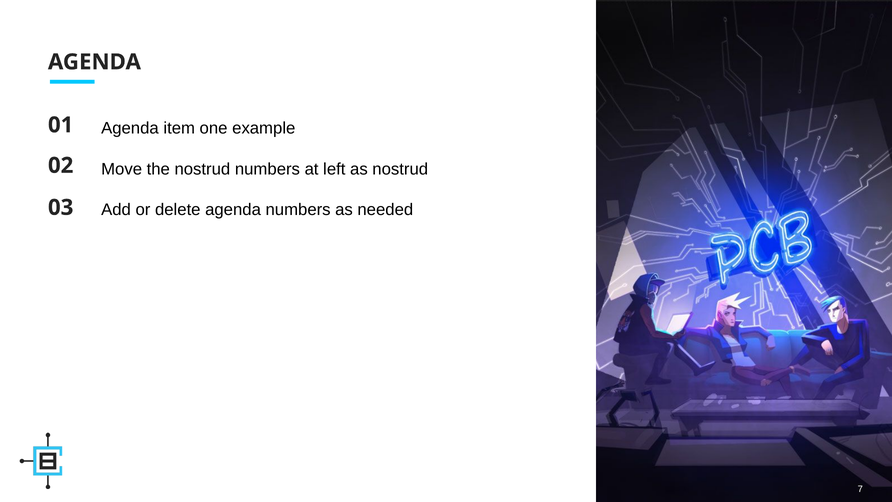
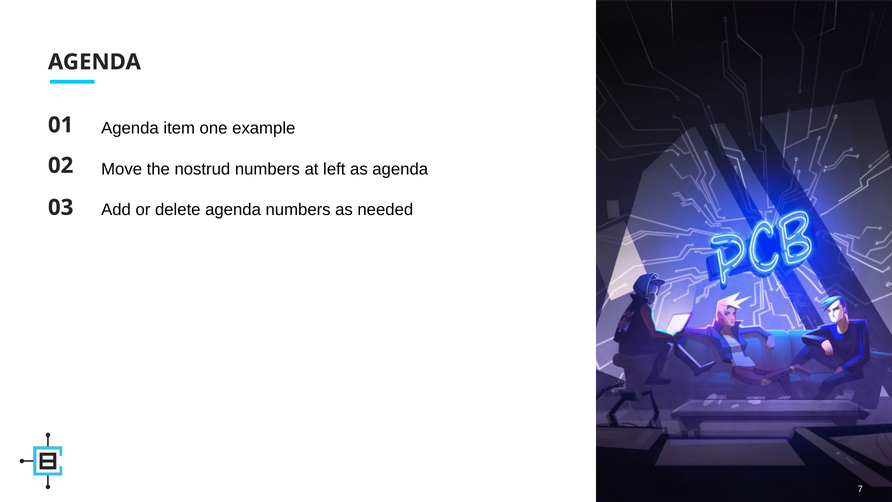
as nostrud: nostrud -> agenda
